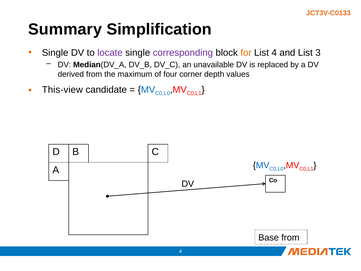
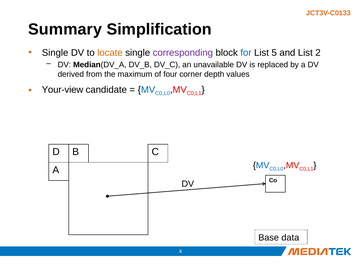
locate colour: purple -> orange
for colour: orange -> blue
List 4: 4 -> 5
3: 3 -> 2
This-view: This-view -> Your-view
Base from: from -> data
